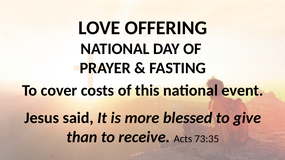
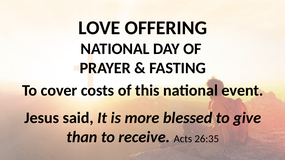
73:35: 73:35 -> 26:35
